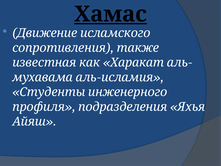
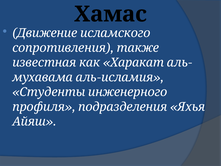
Хамас underline: present -> none
